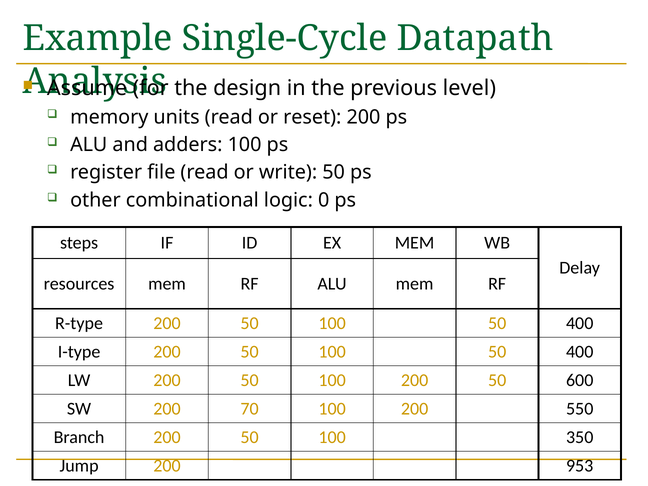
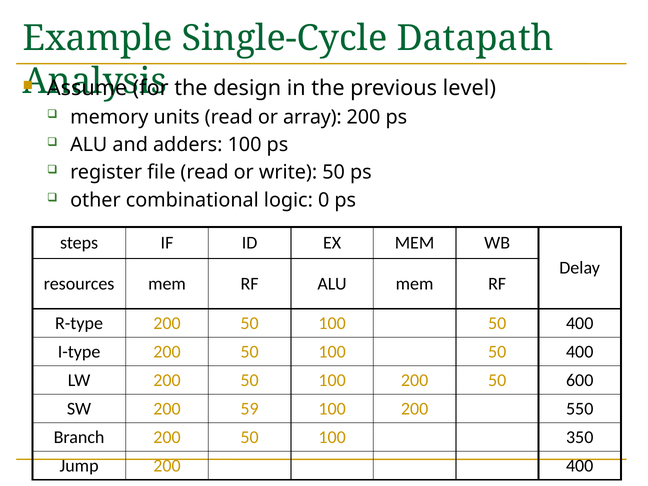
reset: reset -> array
70: 70 -> 59
200 953: 953 -> 400
